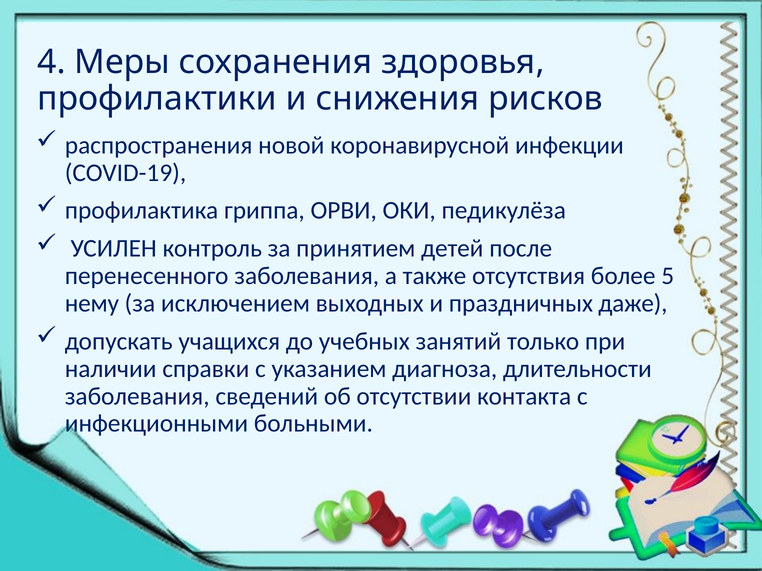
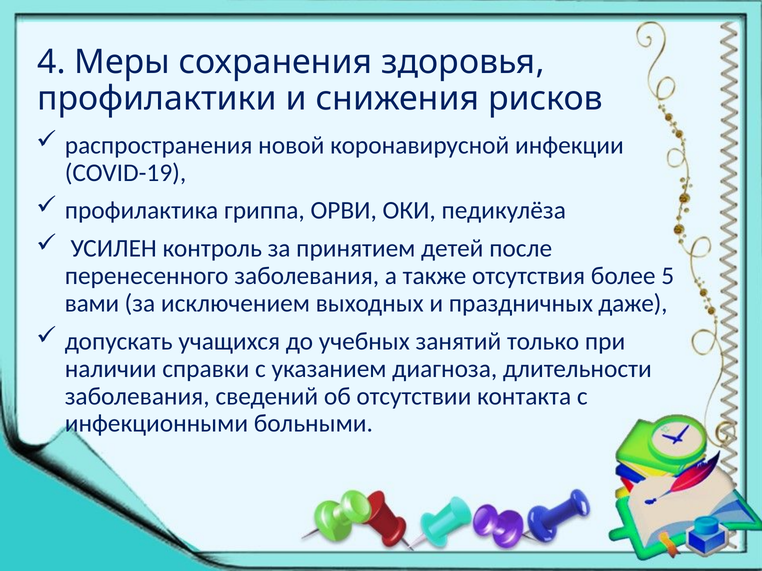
нему: нему -> вами
